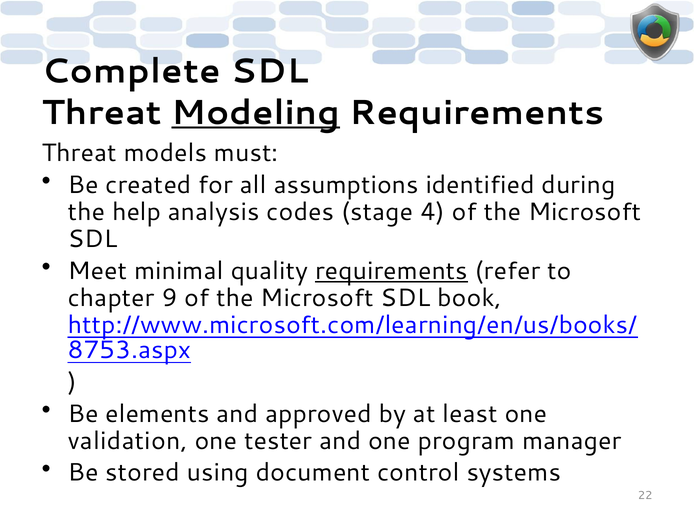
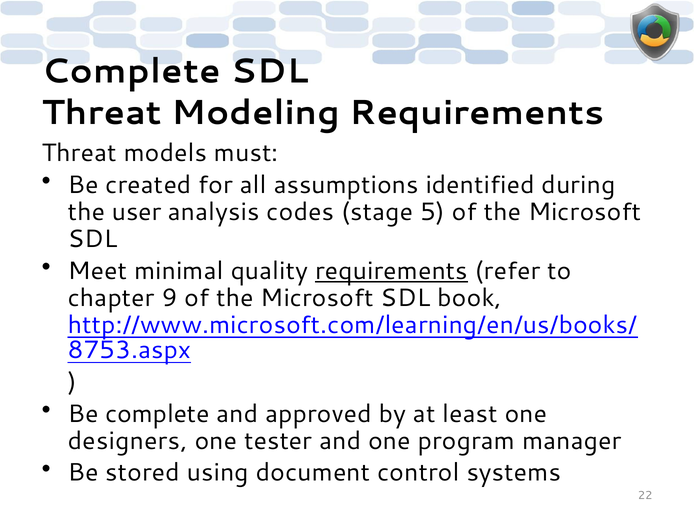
Modeling underline: present -> none
help: help -> user
4: 4 -> 5
Be elements: elements -> complete
validation: validation -> designers
